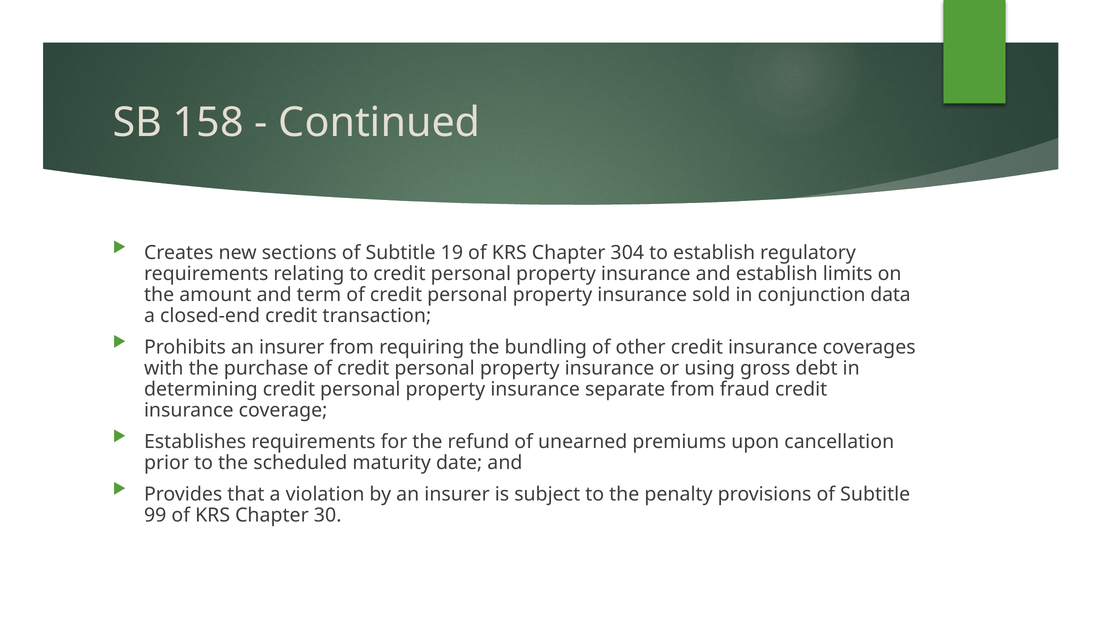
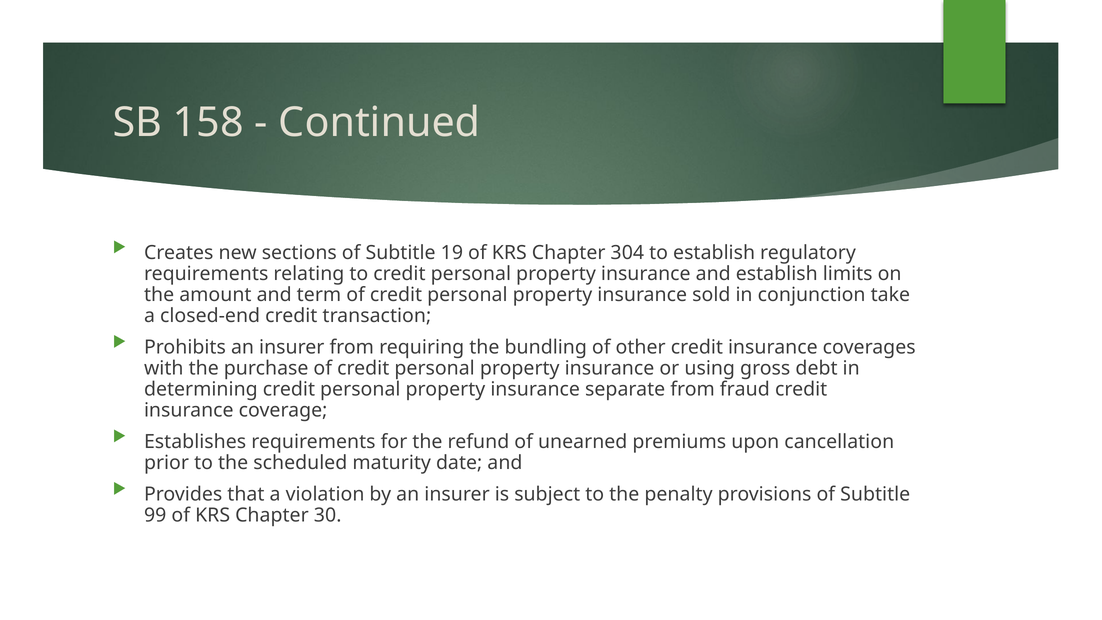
data: data -> take
